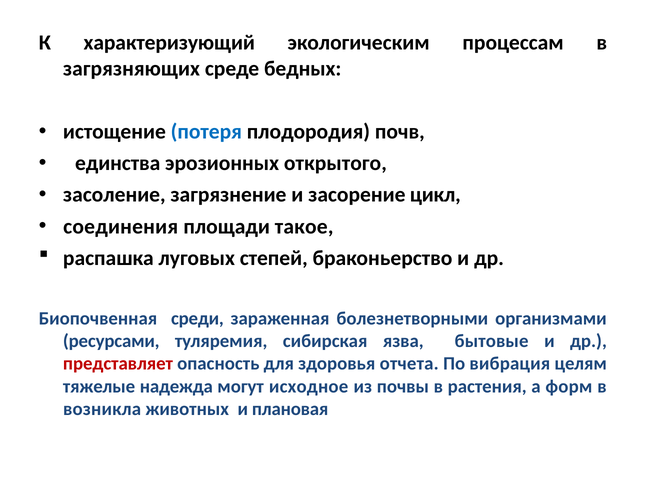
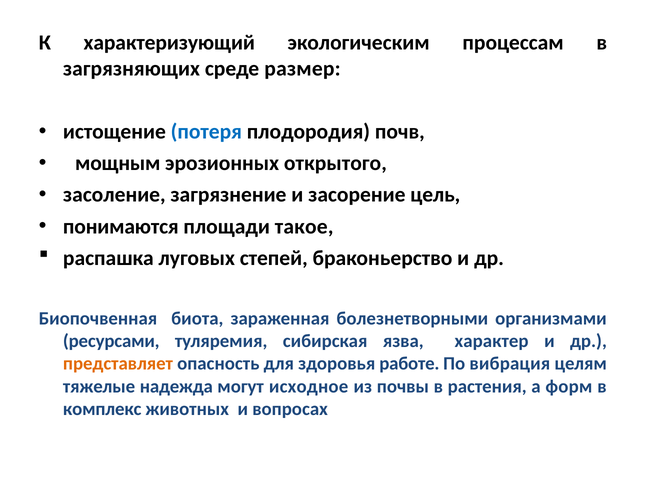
бедных: бедных -> размер
единства: единства -> мощным
цикл: цикл -> цель
соединения: соединения -> понимаются
среди: среди -> биота
бытовые: бытовые -> характер
представляет colour: red -> orange
отчета: отчета -> работе
возникла: возникла -> комплекс
плановая: плановая -> вопросах
